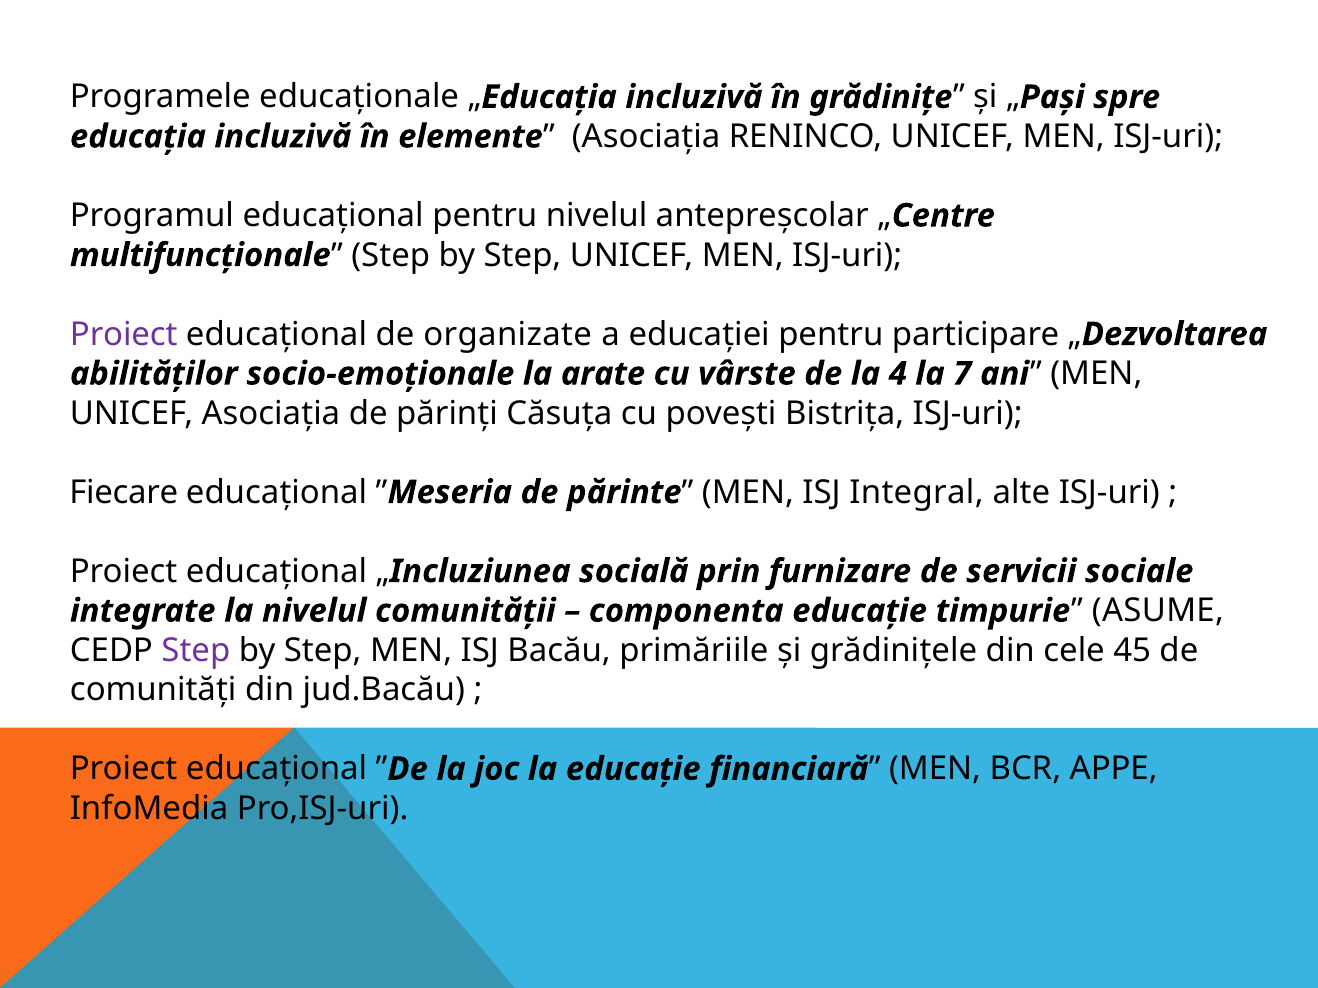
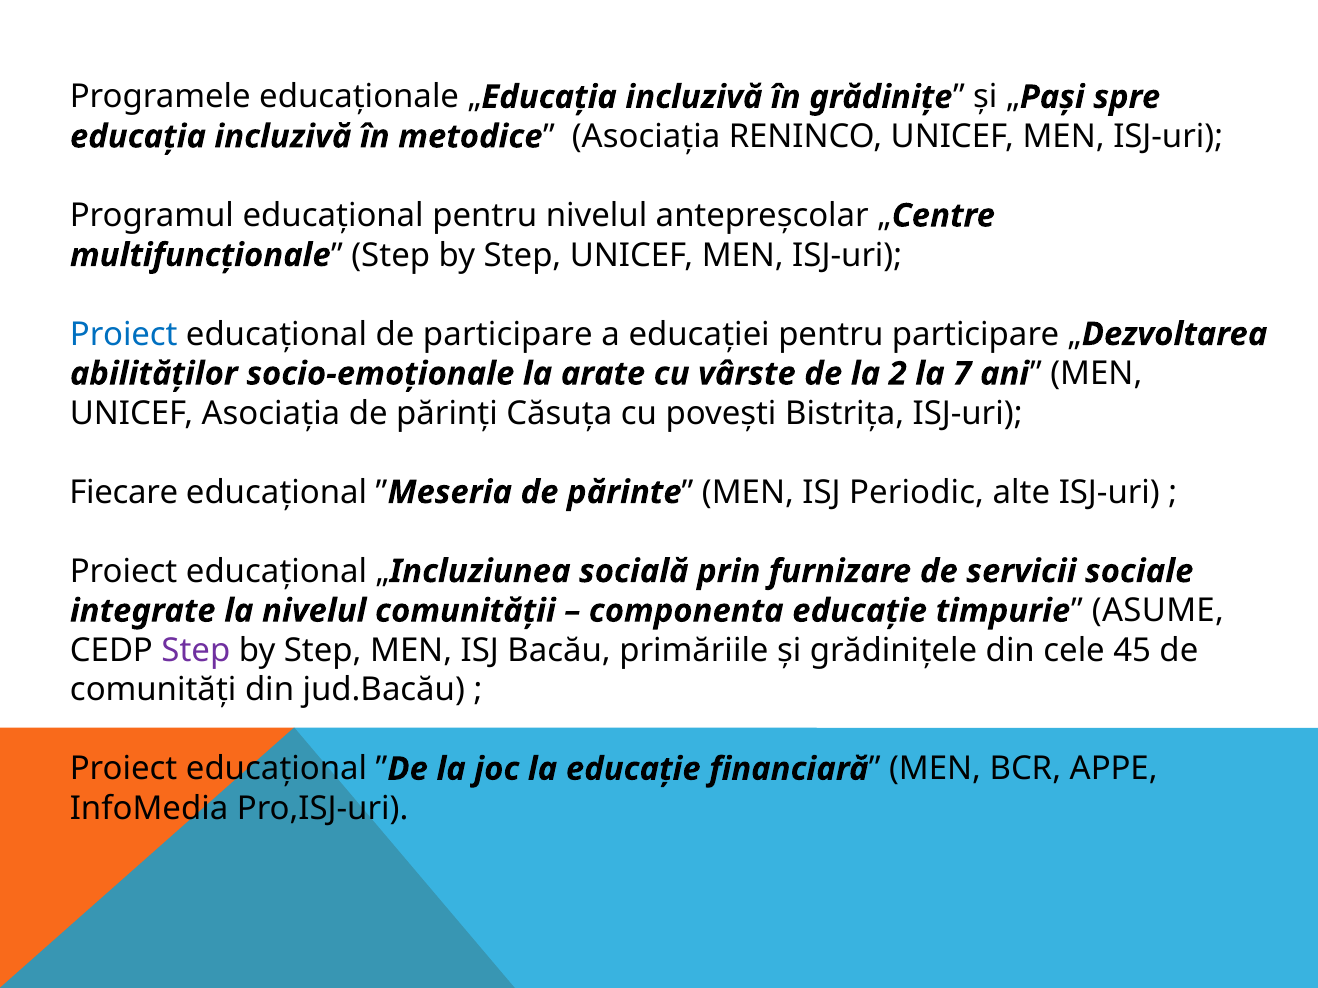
elemente: elemente -> metodice
Proiect at (124, 334) colour: purple -> blue
de organizate: organizate -> participare
4: 4 -> 2
Integral: Integral -> Periodic
